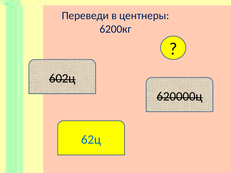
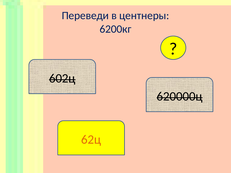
62ц colour: blue -> orange
